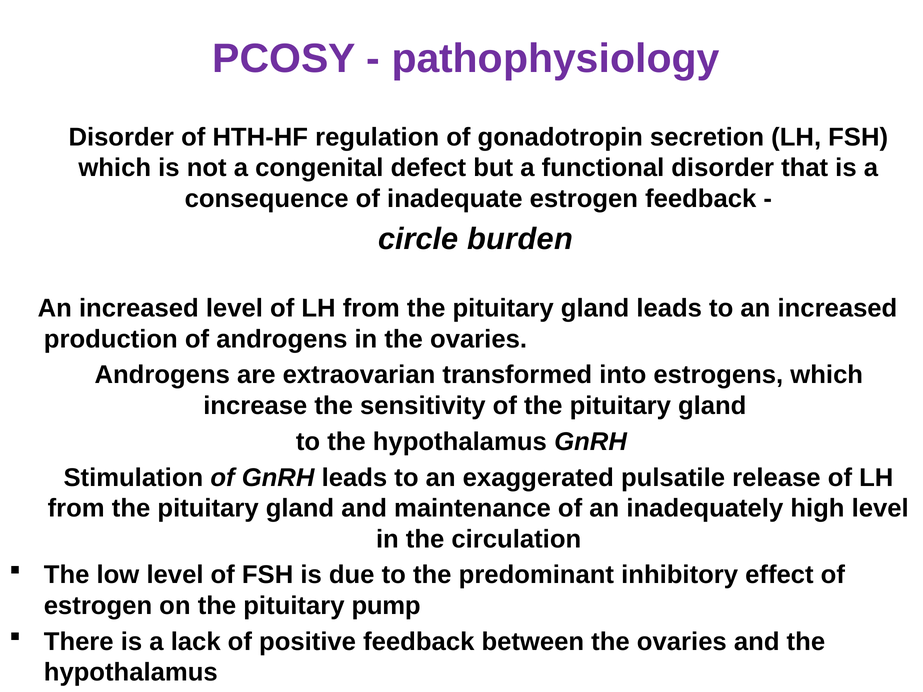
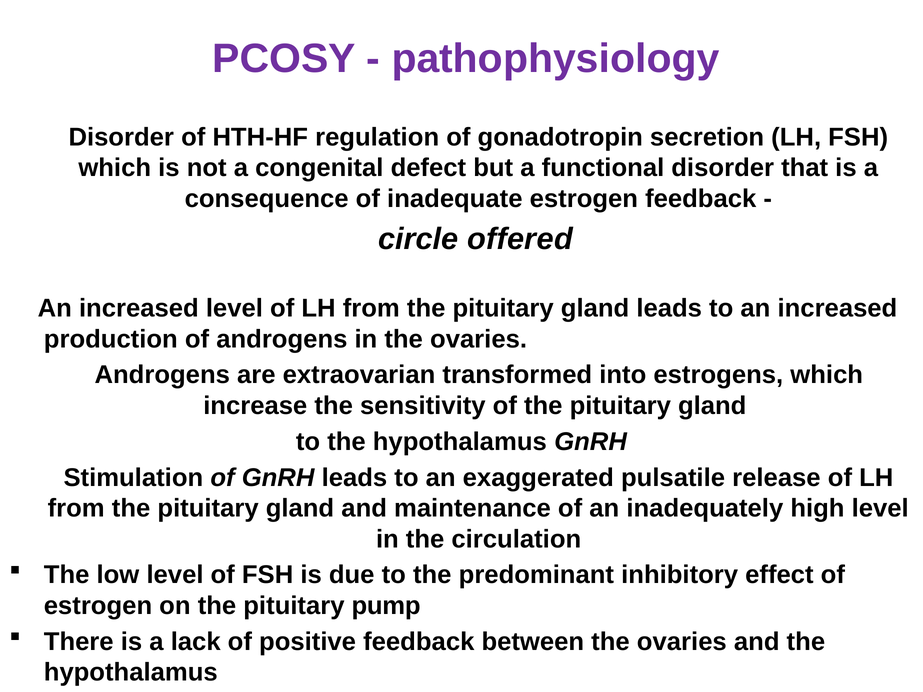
burden: burden -> offered
